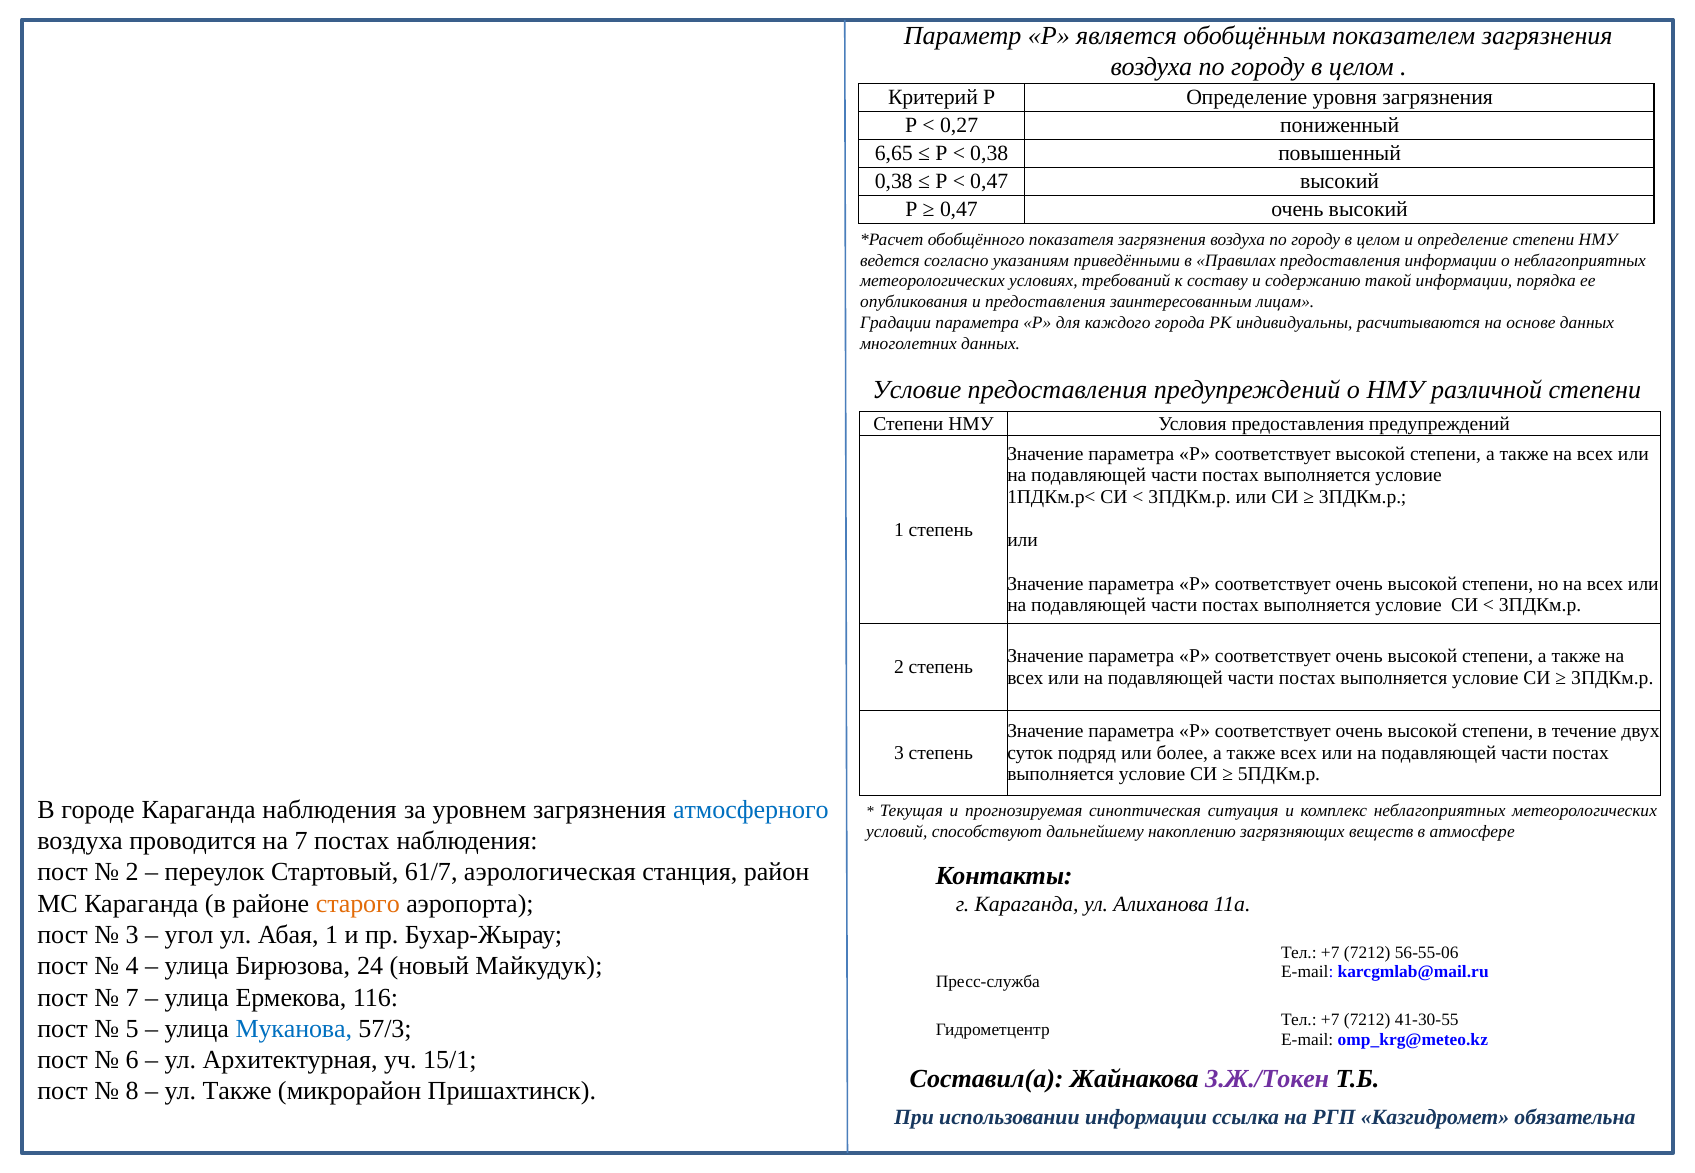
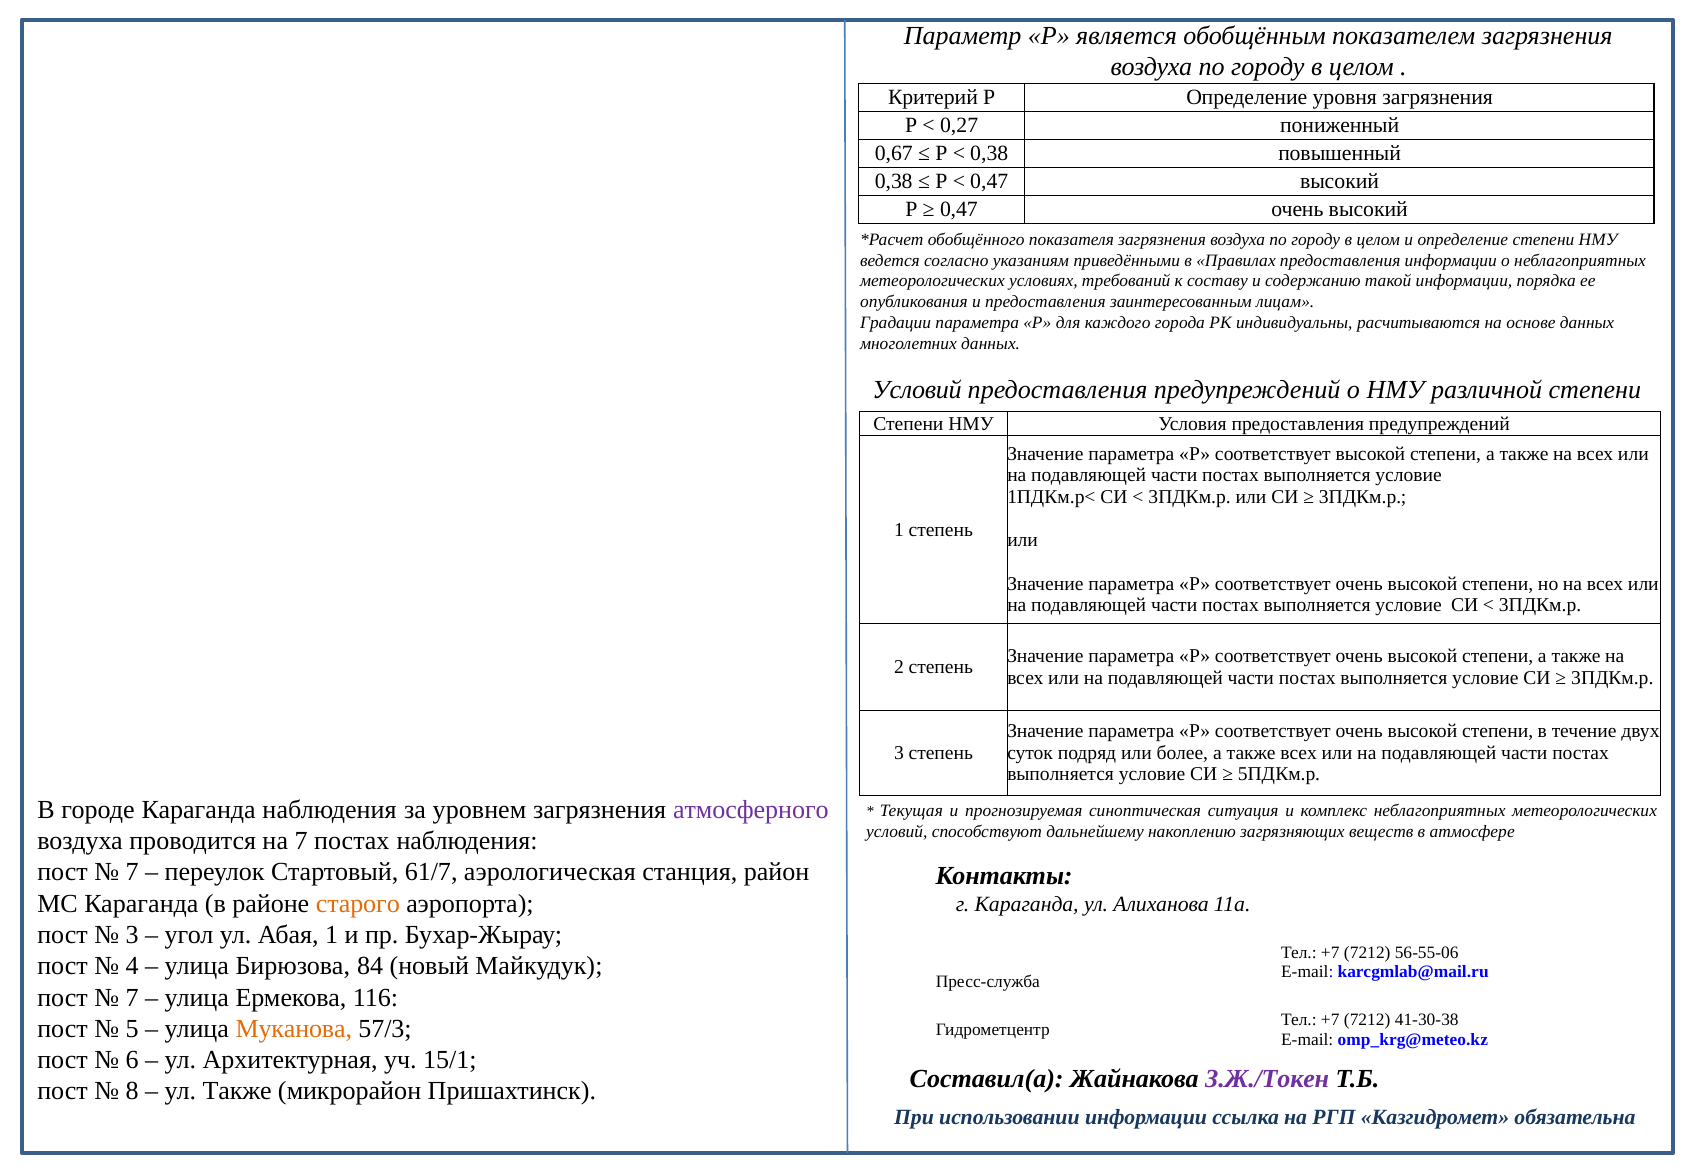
6,65: 6,65 -> 0,67
Условие at (917, 390): Условие -> Условий
атмосферного colour: blue -> purple
2 at (132, 873): 2 -> 7
24: 24 -> 84
41-30-55: 41-30-55 -> 41-30-38
Муканова colour: blue -> orange
